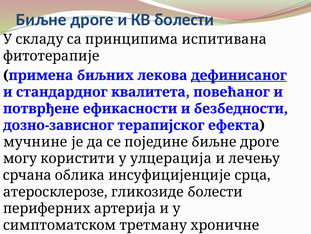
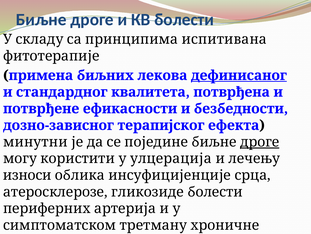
повећаног: повећаног -> потврђена
мучнине: мучнине -> минутни
дроге at (260, 142) underline: none -> present
срчана: срчана -> износи
